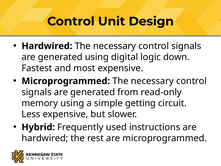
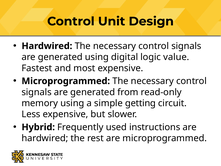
down: down -> value
